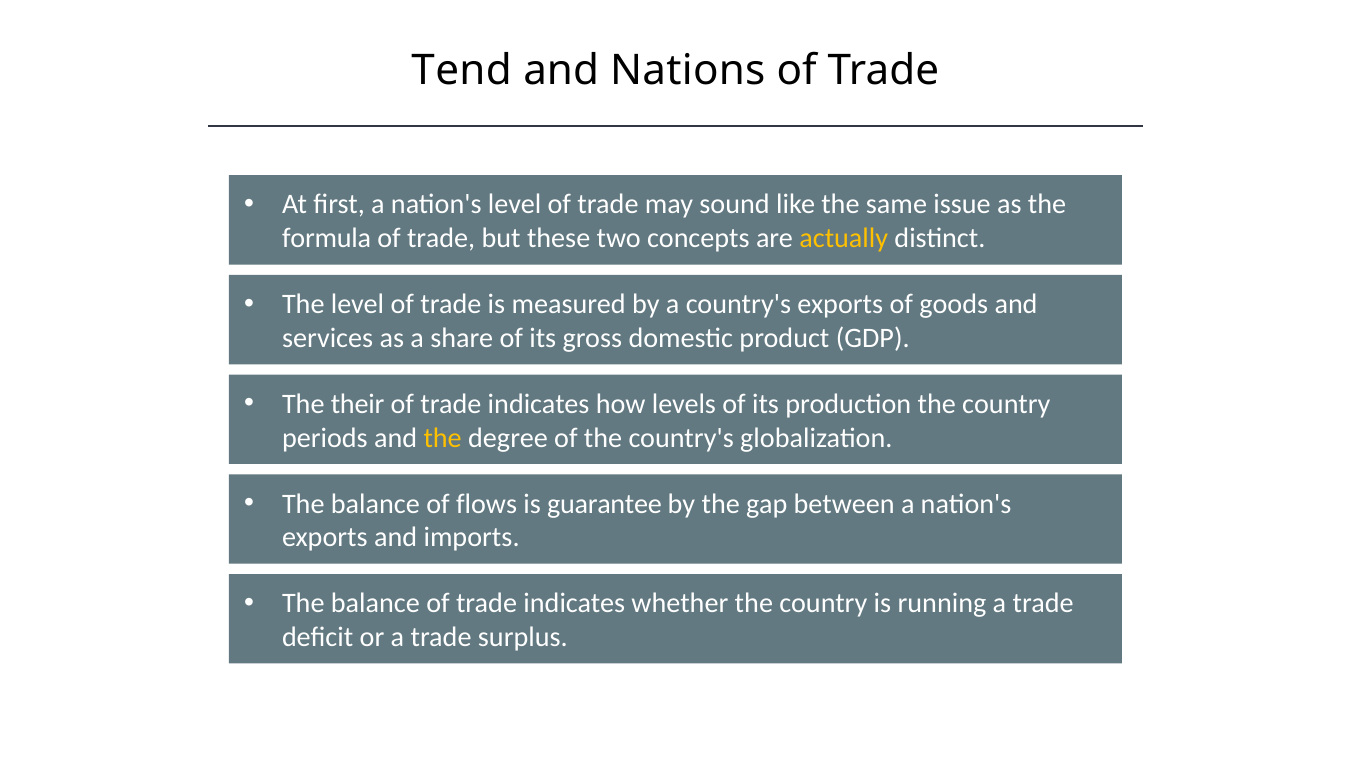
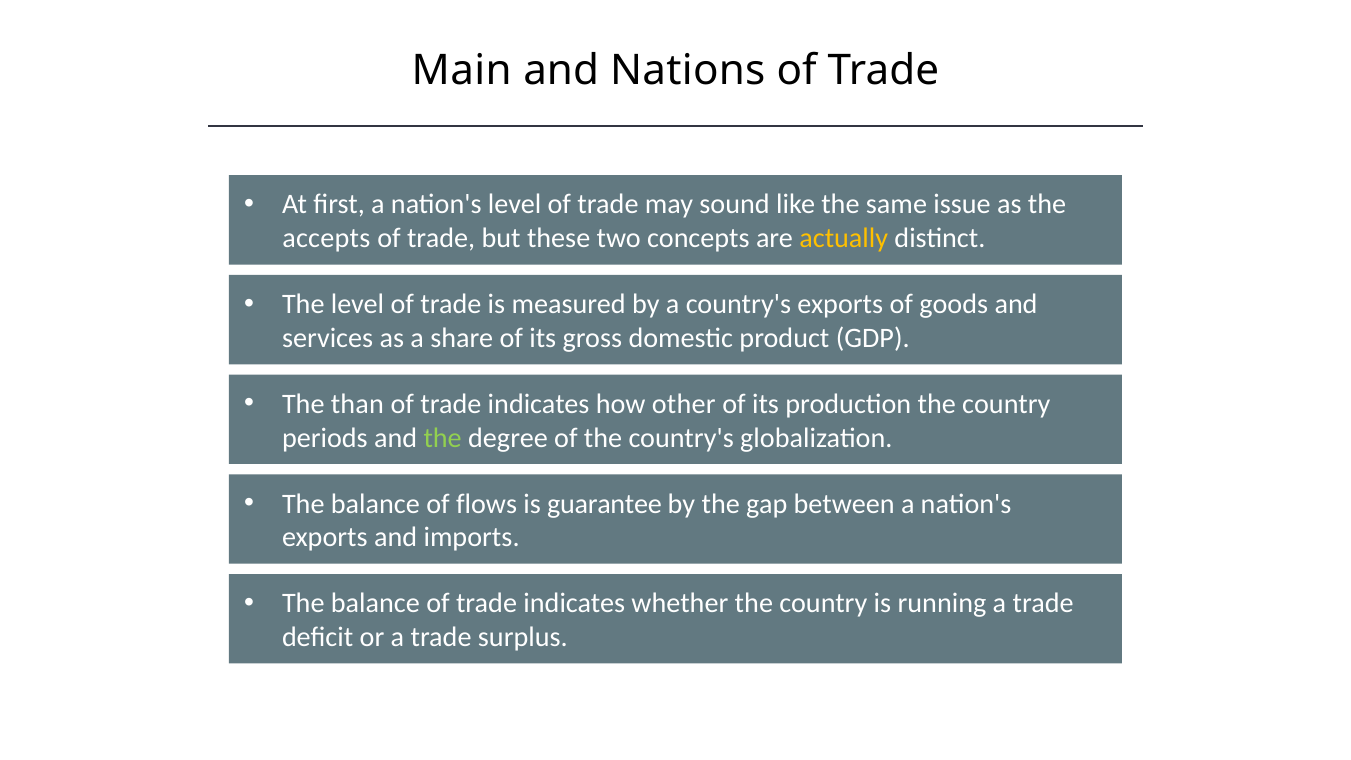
Tend: Tend -> Main
formula: formula -> accepts
their: their -> than
levels: levels -> other
the at (443, 438) colour: yellow -> light green
